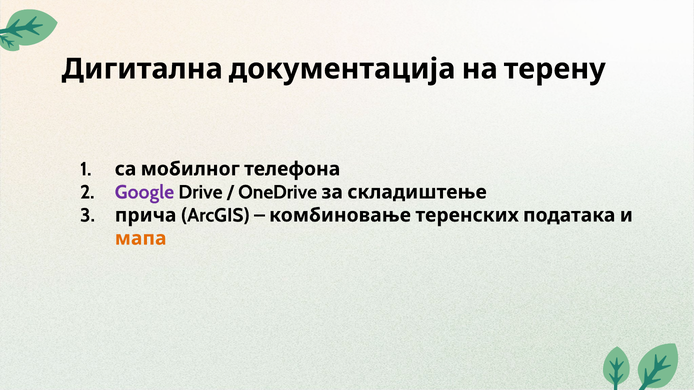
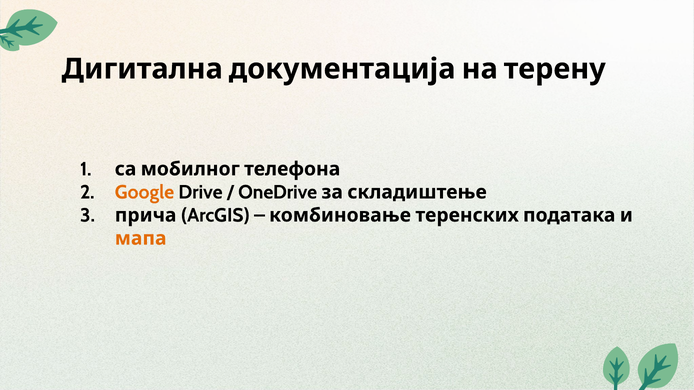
Google colour: purple -> orange
